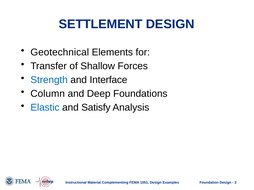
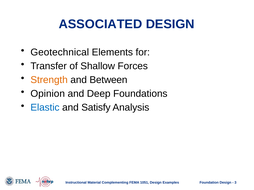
SETTLEMENT: SETTLEMENT -> ASSOCIATED
Strength colour: blue -> orange
Interface: Interface -> Between
Column: Column -> Opinion
